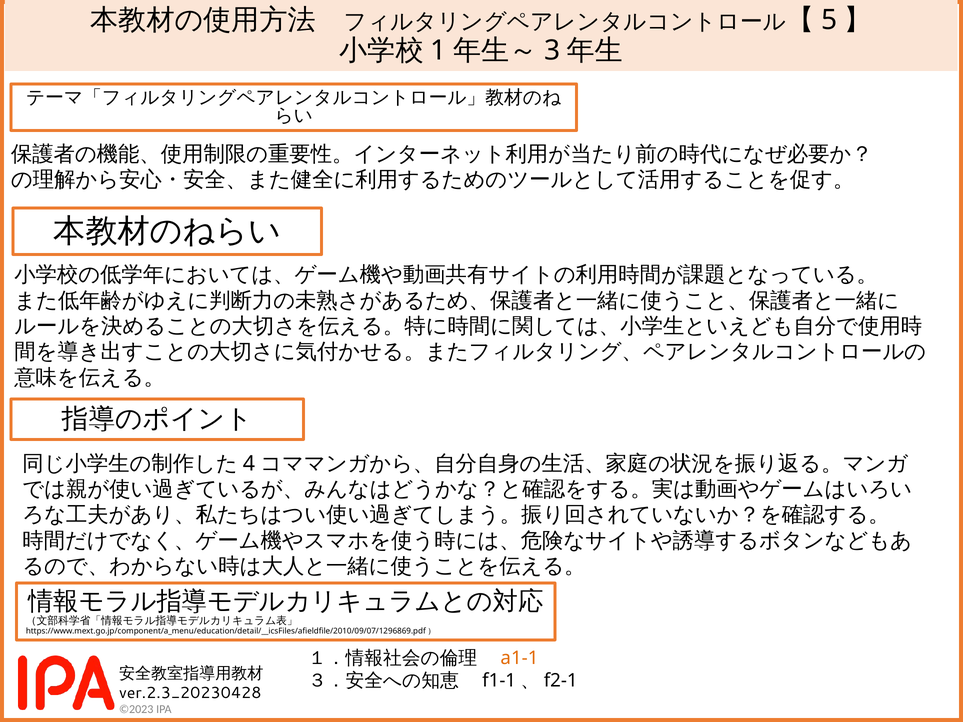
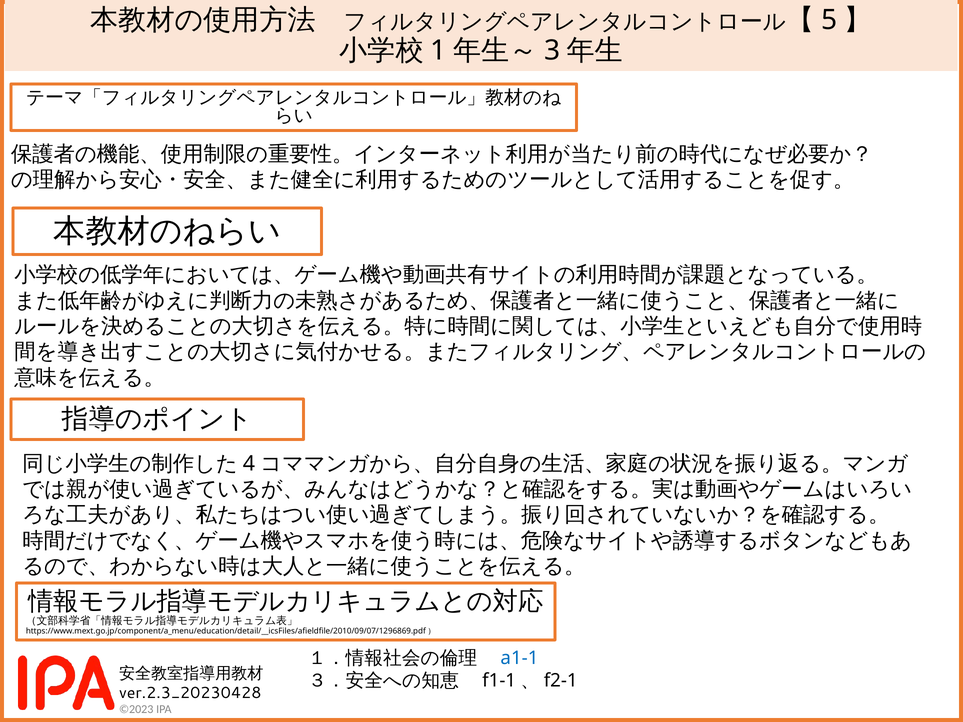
a1-1 colour: orange -> blue
